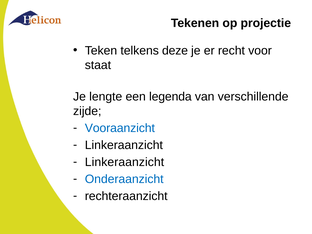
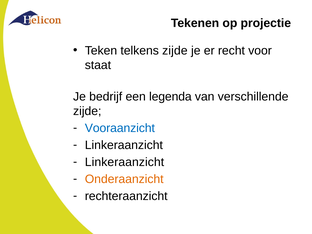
telkens deze: deze -> zijde
lengte: lengte -> bedrijf
Onderaanzicht colour: blue -> orange
